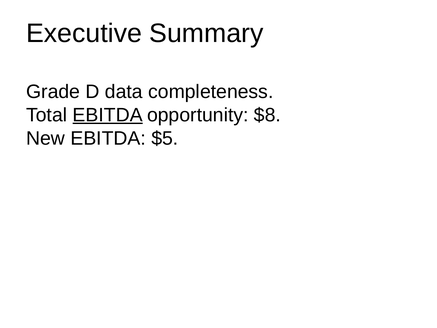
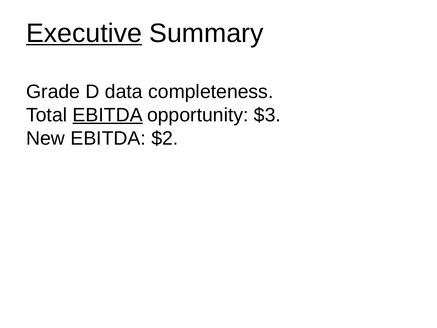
Executive underline: none -> present
$8: $8 -> $3
$5: $5 -> $2
